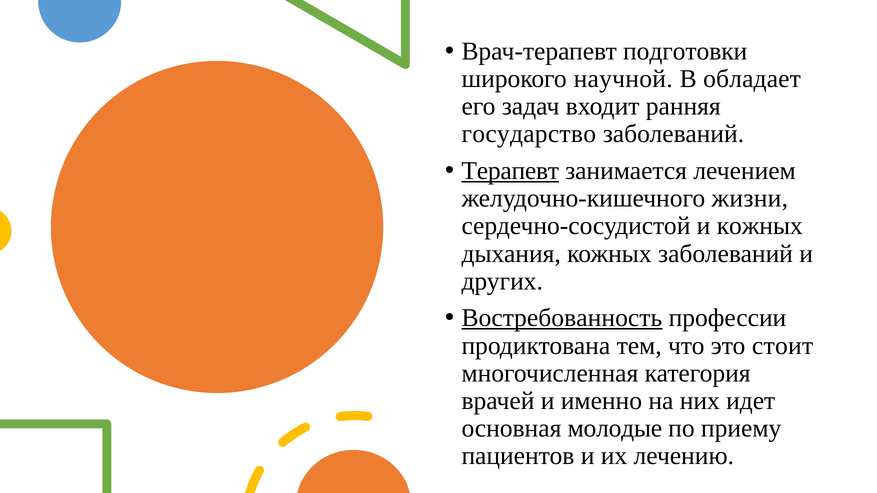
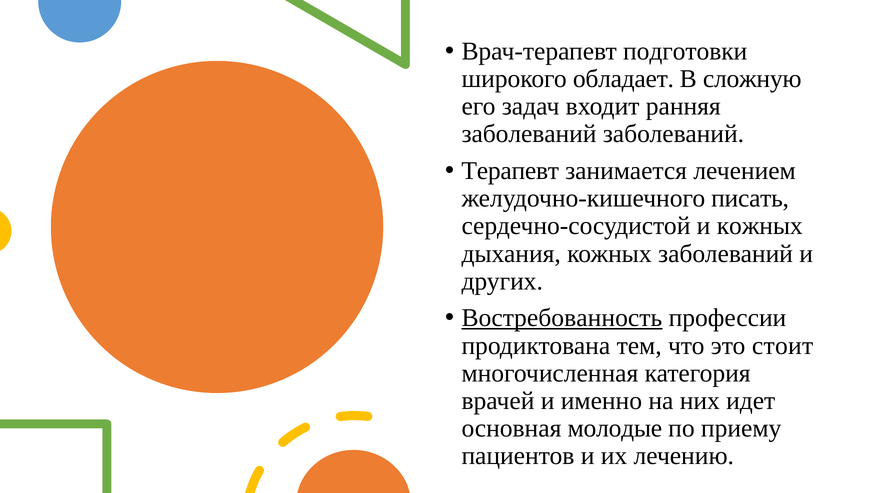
научной: научной -> обладает
обладает: обладает -> сложную
государство at (529, 134): государство -> заболеваний
Терапевт underline: present -> none
жизни: жизни -> писать
